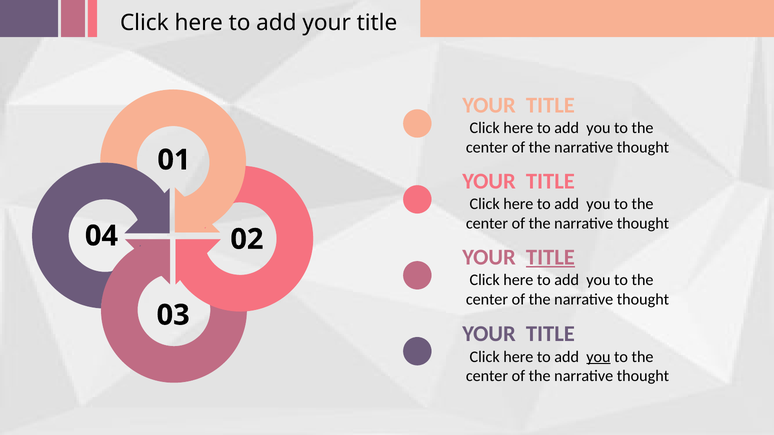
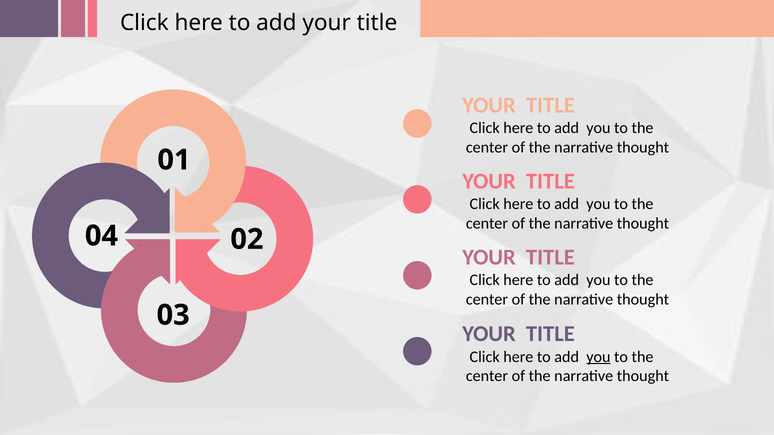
TITLE at (550, 257) underline: present -> none
